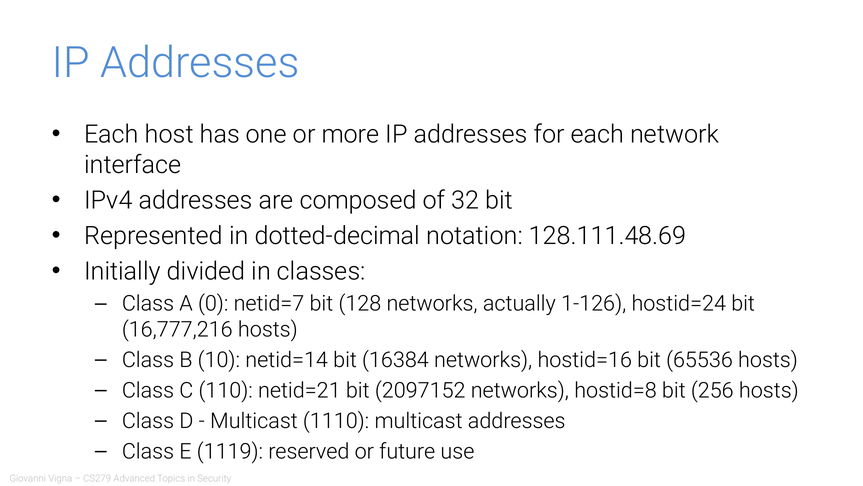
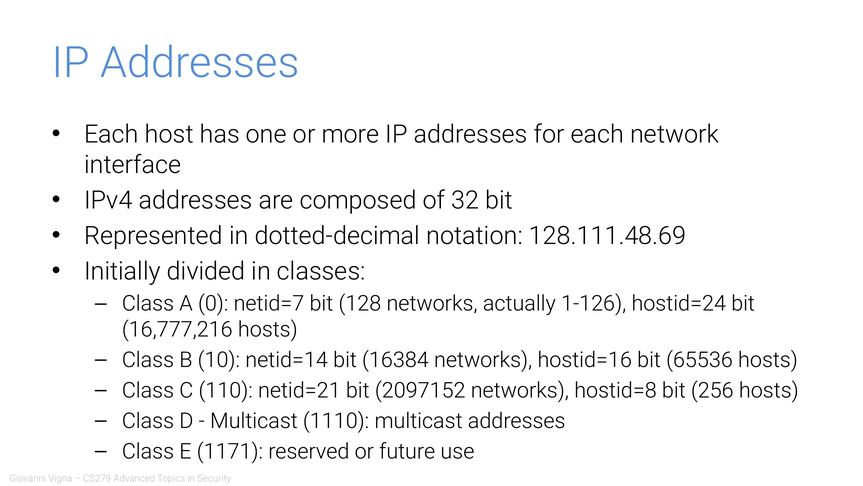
1119: 1119 -> 1171
